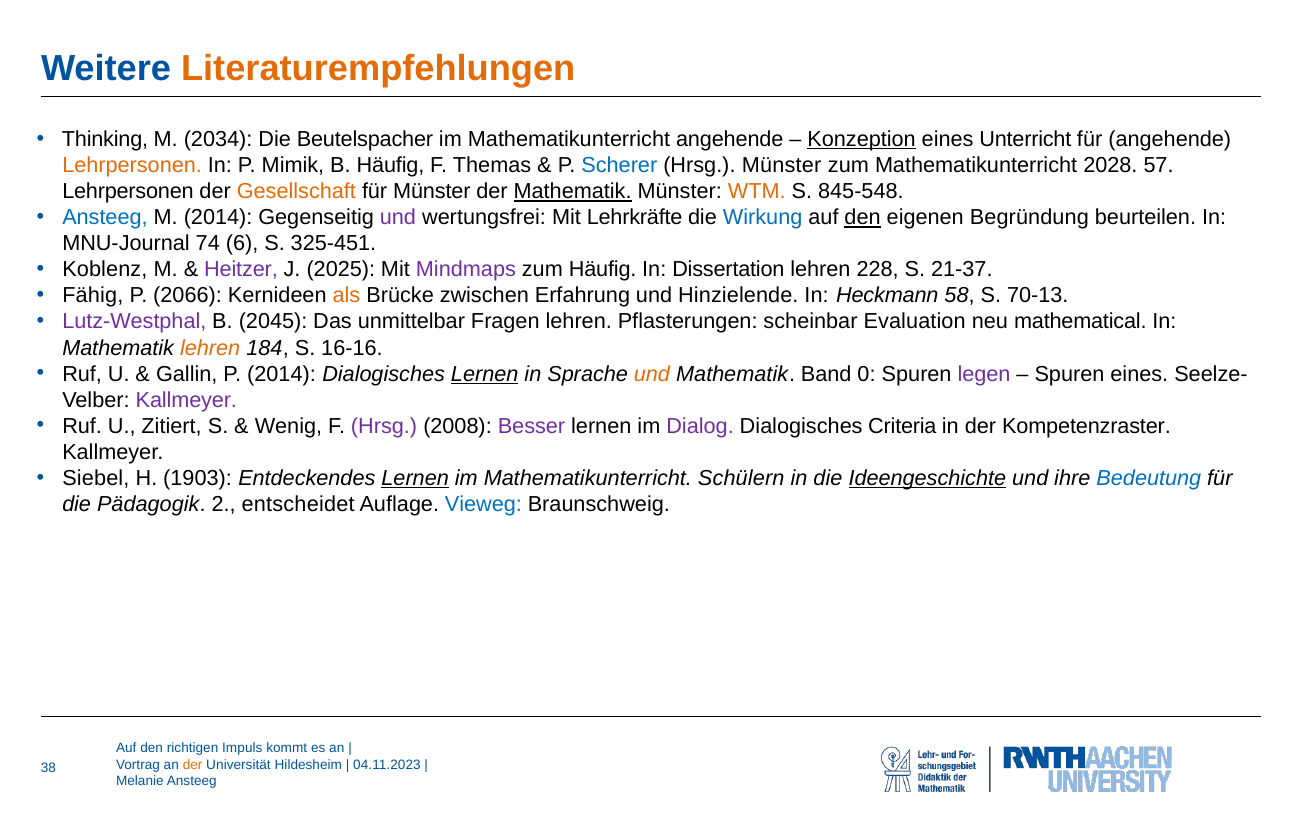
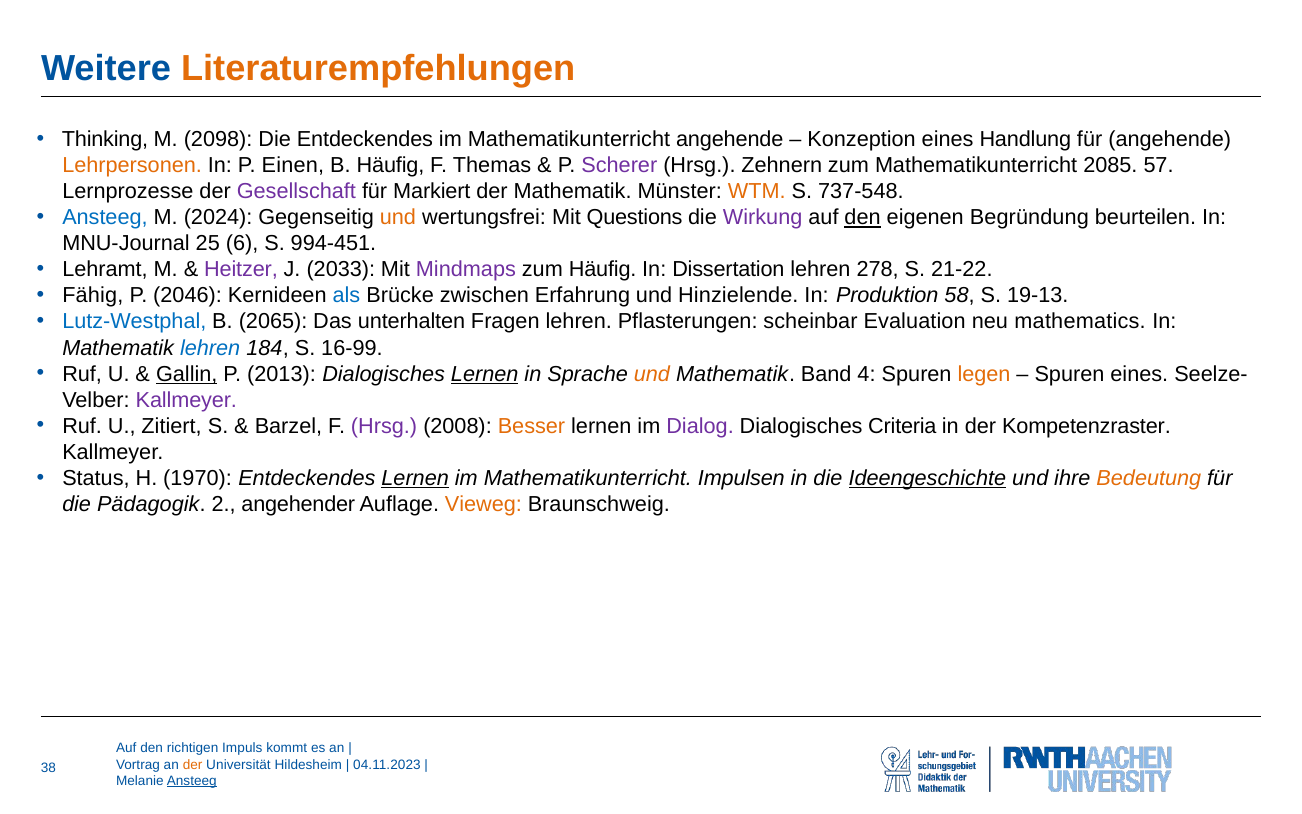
2034: 2034 -> 2098
Die Beutelspacher: Beutelspacher -> Entdeckendes
Konzeption underline: present -> none
Unterricht: Unterricht -> Handlung
Mimik: Mimik -> Einen
Scherer colour: blue -> purple
Hrsg Münster: Münster -> Zehnern
2028: 2028 -> 2085
Lehrpersonen at (128, 192): Lehrpersonen -> Lernprozesse
Gesellschaft colour: orange -> purple
für Münster: Münster -> Markiert
Mathematik at (573, 192) underline: present -> none
845-548: 845-548 -> 737-548
M 2014: 2014 -> 2024
und at (398, 218) colour: purple -> orange
Lehrkräfte: Lehrkräfte -> Questions
Wirkung colour: blue -> purple
74: 74 -> 25
325-451: 325-451 -> 994-451
Koblenz: Koblenz -> Lehramt
2025: 2025 -> 2033
228: 228 -> 278
21-37: 21-37 -> 21-22
2066: 2066 -> 2046
als colour: orange -> blue
Heckmann: Heckmann -> Produktion
70-13: 70-13 -> 19-13
Lutz-Westphal colour: purple -> blue
2045: 2045 -> 2065
unmittelbar: unmittelbar -> unterhalten
mathematical: mathematical -> mathematics
lehren at (210, 348) colour: orange -> blue
16-16: 16-16 -> 16-99
Gallin underline: none -> present
P 2014: 2014 -> 2013
0: 0 -> 4
legen colour: purple -> orange
Wenig: Wenig -> Barzel
Besser colour: purple -> orange
Siebel: Siebel -> Status
1903: 1903 -> 1970
Schülern: Schülern -> Impulsen
Bedeutung colour: blue -> orange
entscheidet: entscheidet -> angehender
Vieweg colour: blue -> orange
Ansteeg at (192, 781) underline: none -> present
